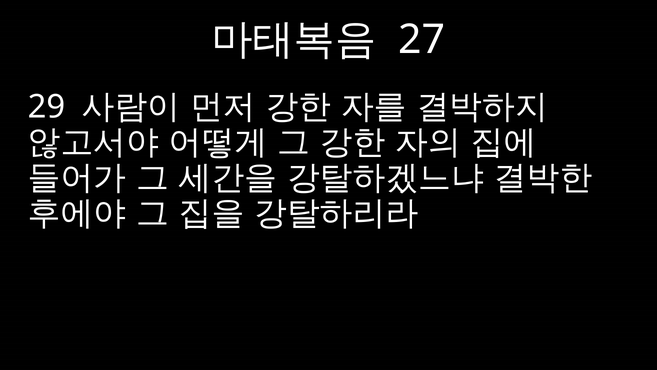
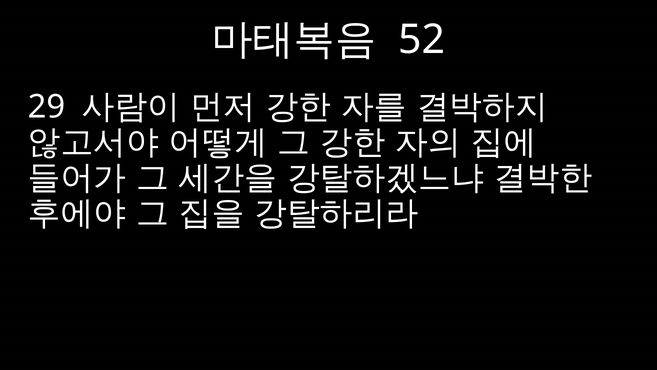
27: 27 -> 52
